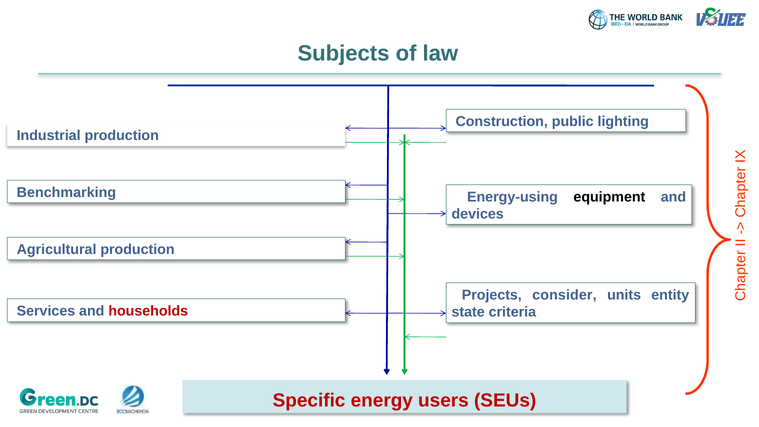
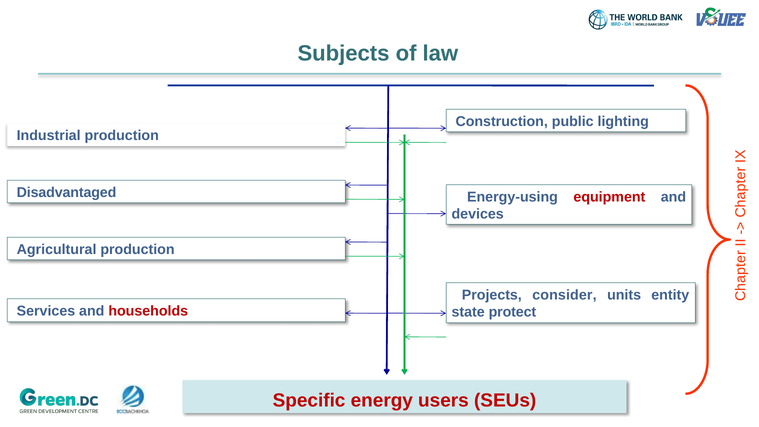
Benchmarking: Benchmarking -> Disadvantaged
equipment colour: black -> red
criteria: criteria -> protect
